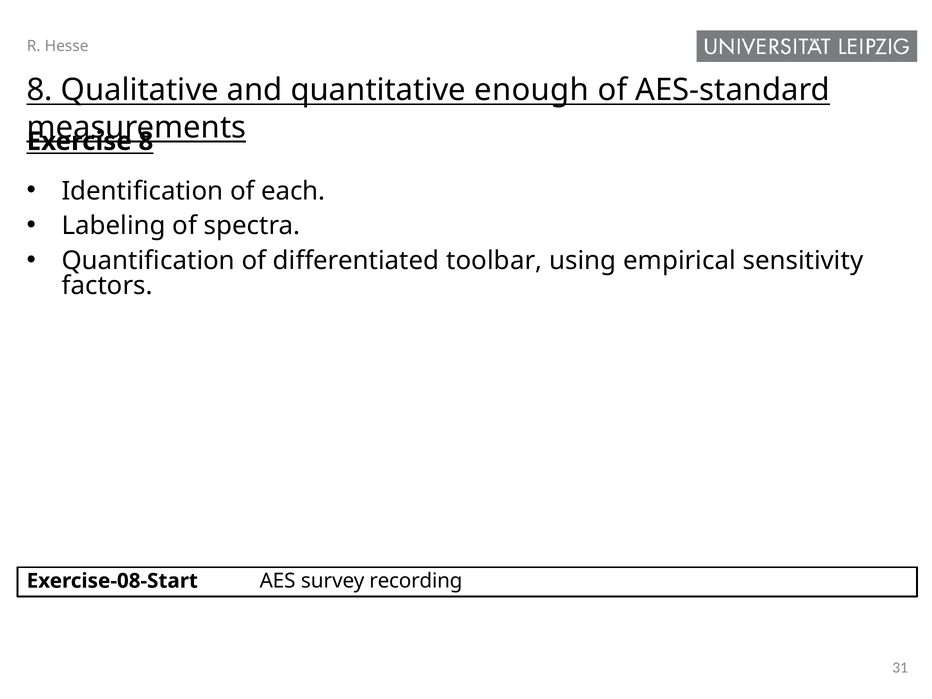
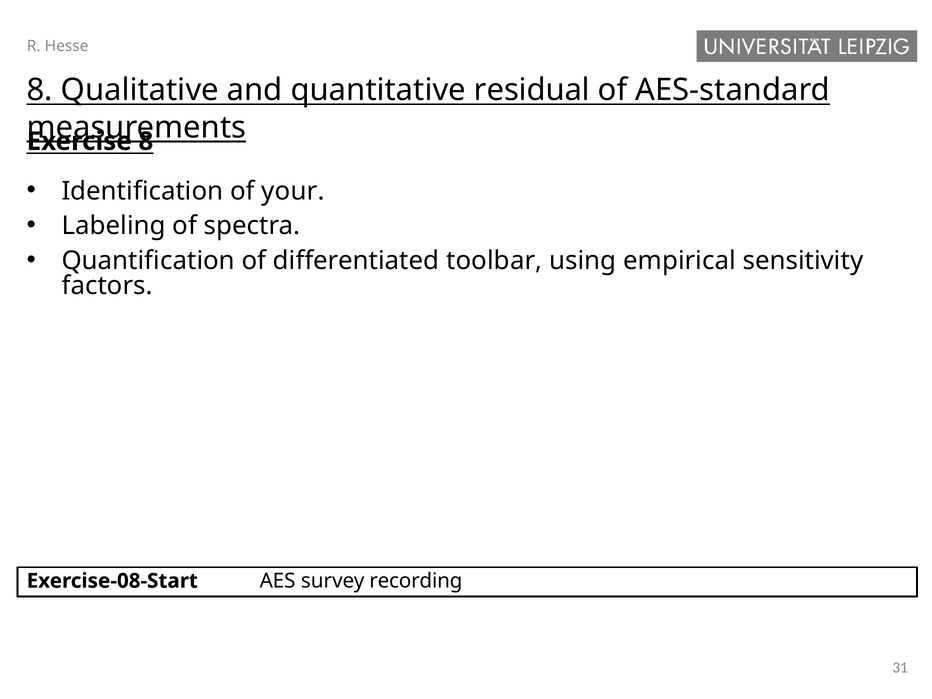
enough: enough -> residual
each: each -> your
